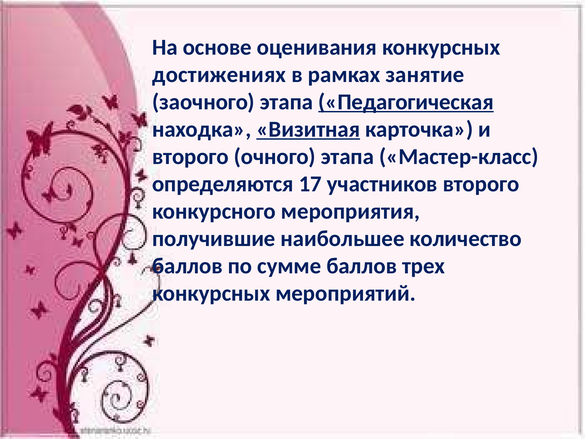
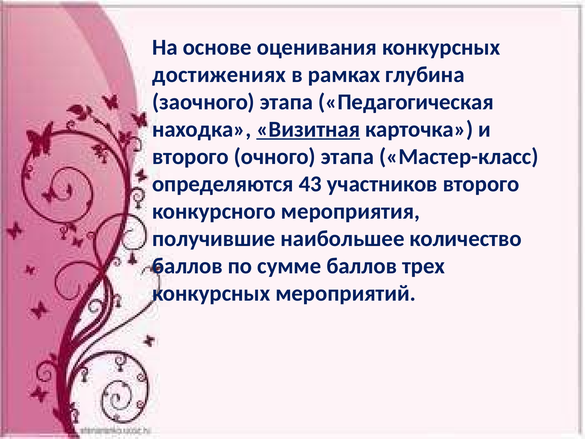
занятие: занятие -> глубина
Педагогическая underline: present -> none
17: 17 -> 43
